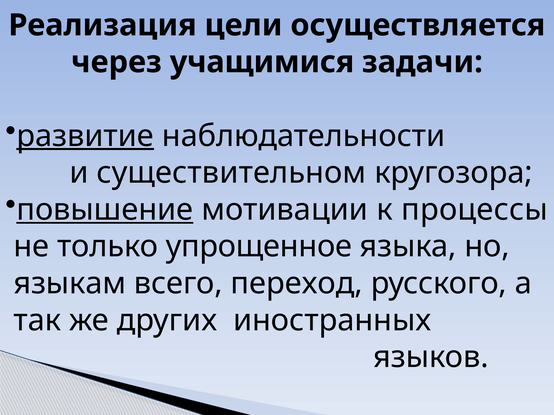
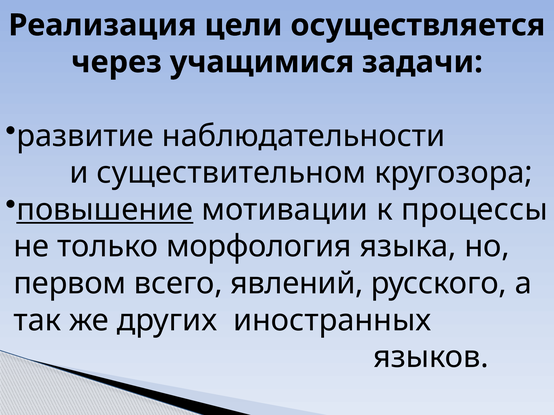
развитие underline: present -> none
упрощенное: упрощенное -> морфология
языкам: языкам -> первом
переход: переход -> явлений
